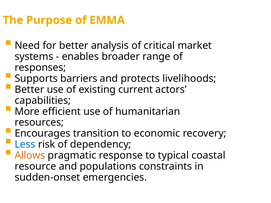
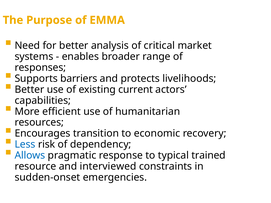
Allows colour: orange -> blue
coastal: coastal -> trained
populations: populations -> interviewed
